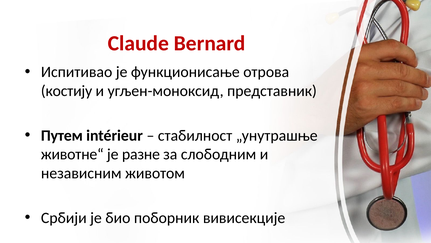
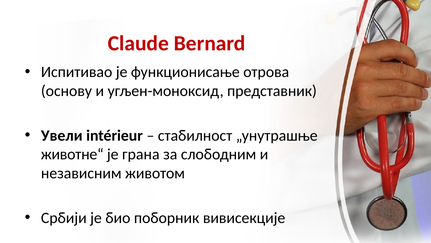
костију: костију -> основу
Путем: Путем -> Увели
разне: разне -> грана
